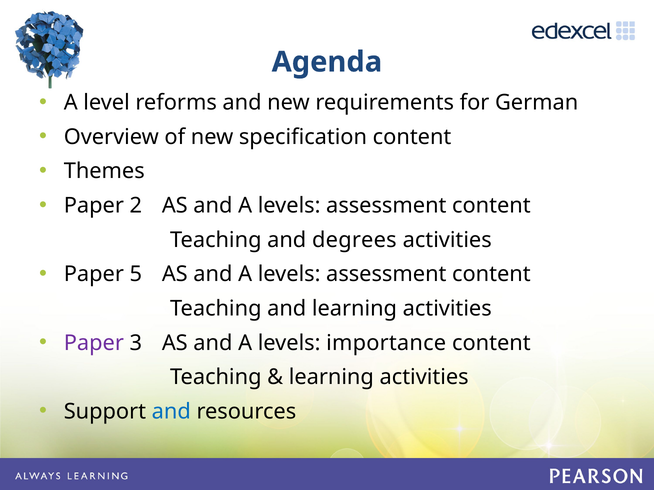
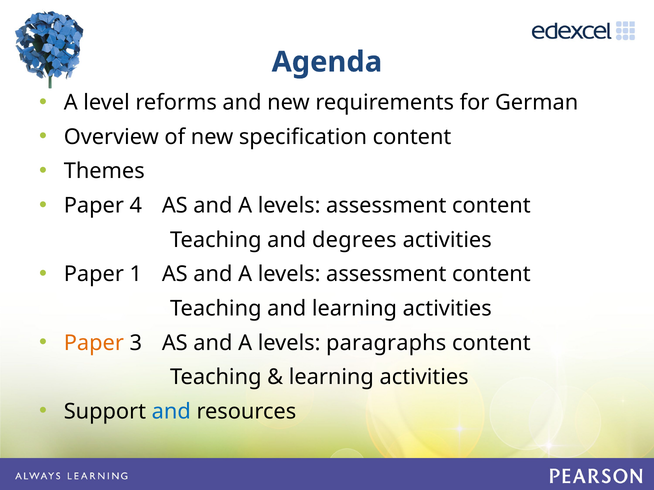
2: 2 -> 4
5: 5 -> 1
Paper at (94, 343) colour: purple -> orange
importance: importance -> paragraphs
